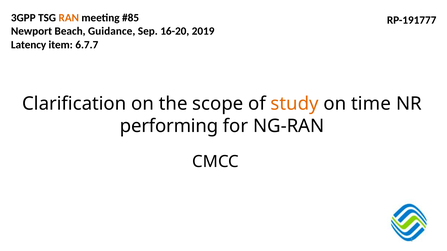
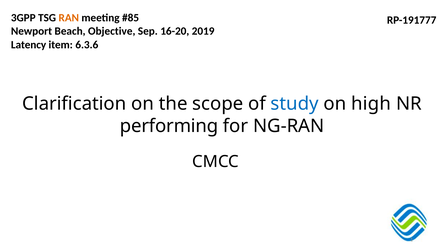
Guidance: Guidance -> Objective
6.7.7: 6.7.7 -> 6.3.6
study colour: orange -> blue
time: time -> high
